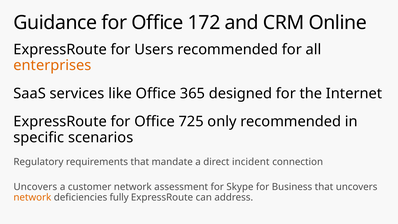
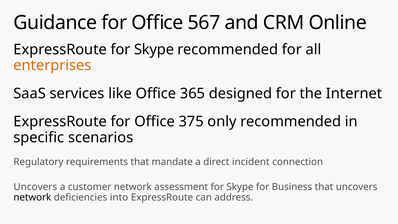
172: 172 -> 567
ExpressRoute for Users: Users -> Skype
725: 725 -> 375
network at (32, 197) colour: orange -> black
fully: fully -> into
